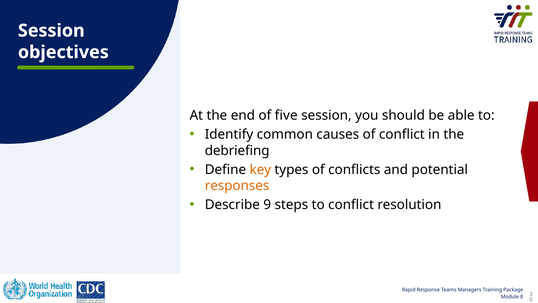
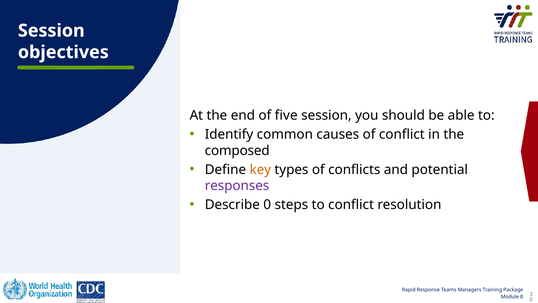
debriefing: debriefing -> composed
responses colour: orange -> purple
Describe 9: 9 -> 0
